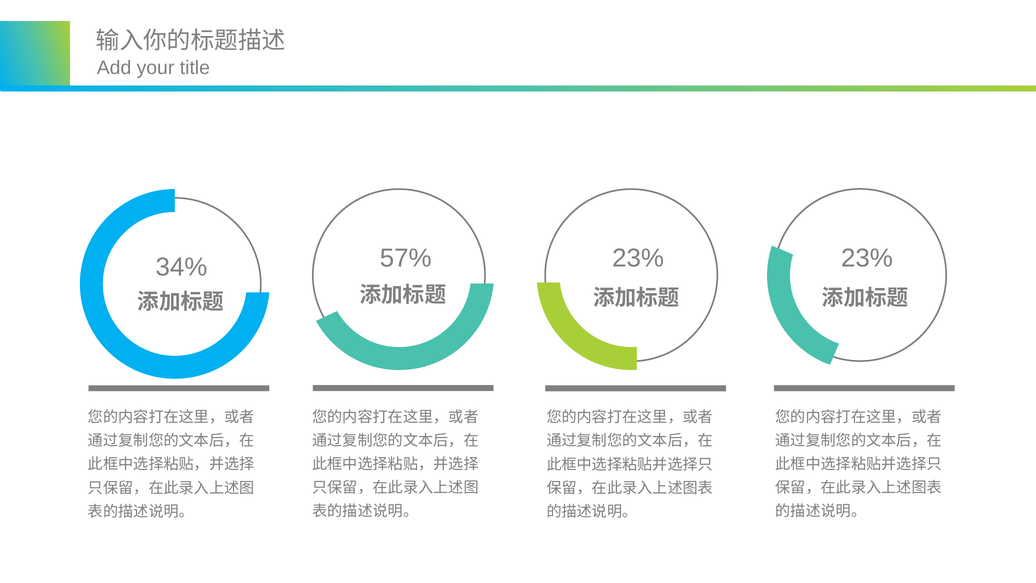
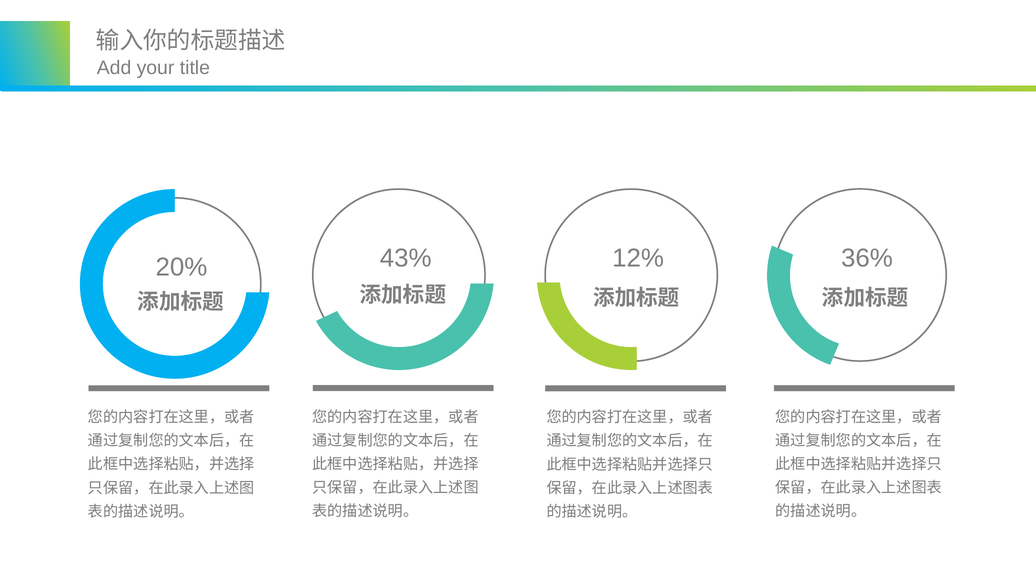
23% at (867, 258): 23% -> 36%
57%: 57% -> 43%
23% at (638, 258): 23% -> 12%
34%: 34% -> 20%
